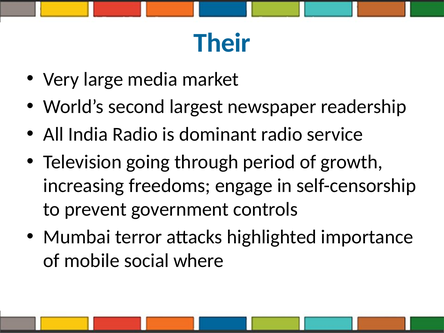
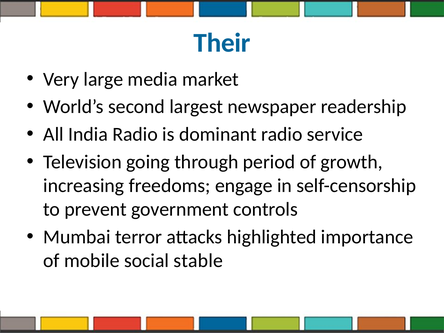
where: where -> stable
